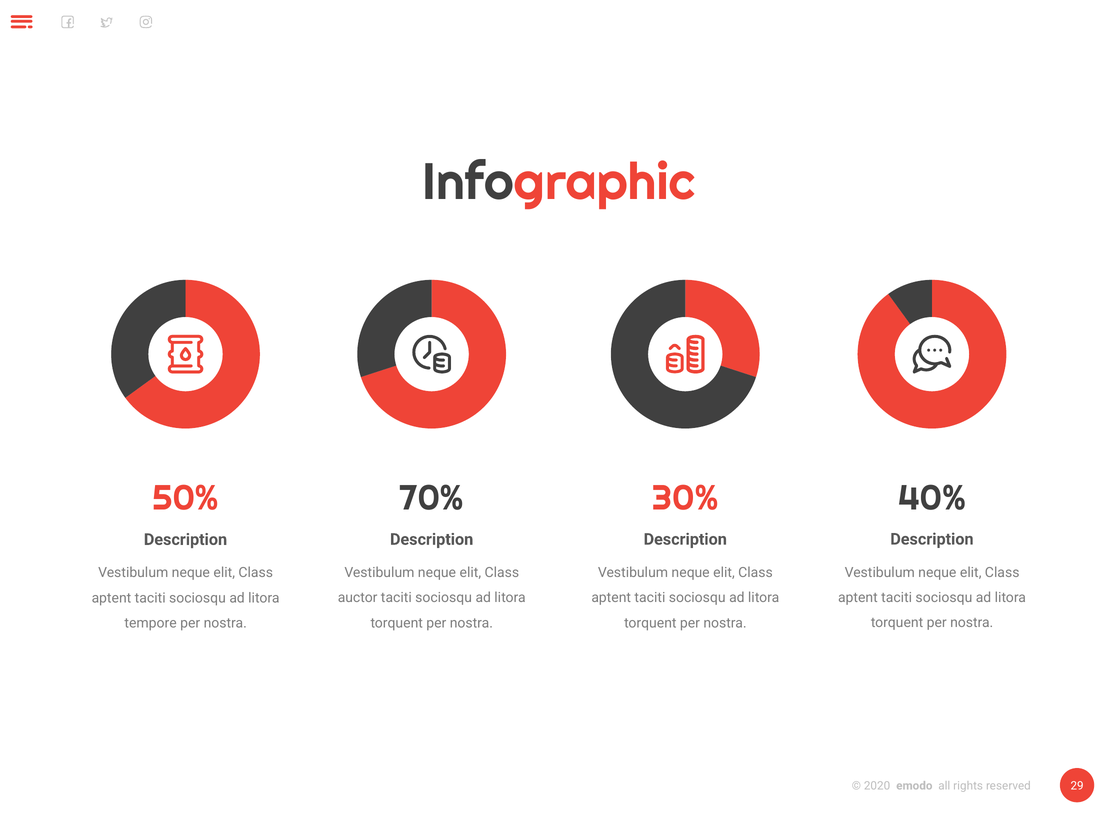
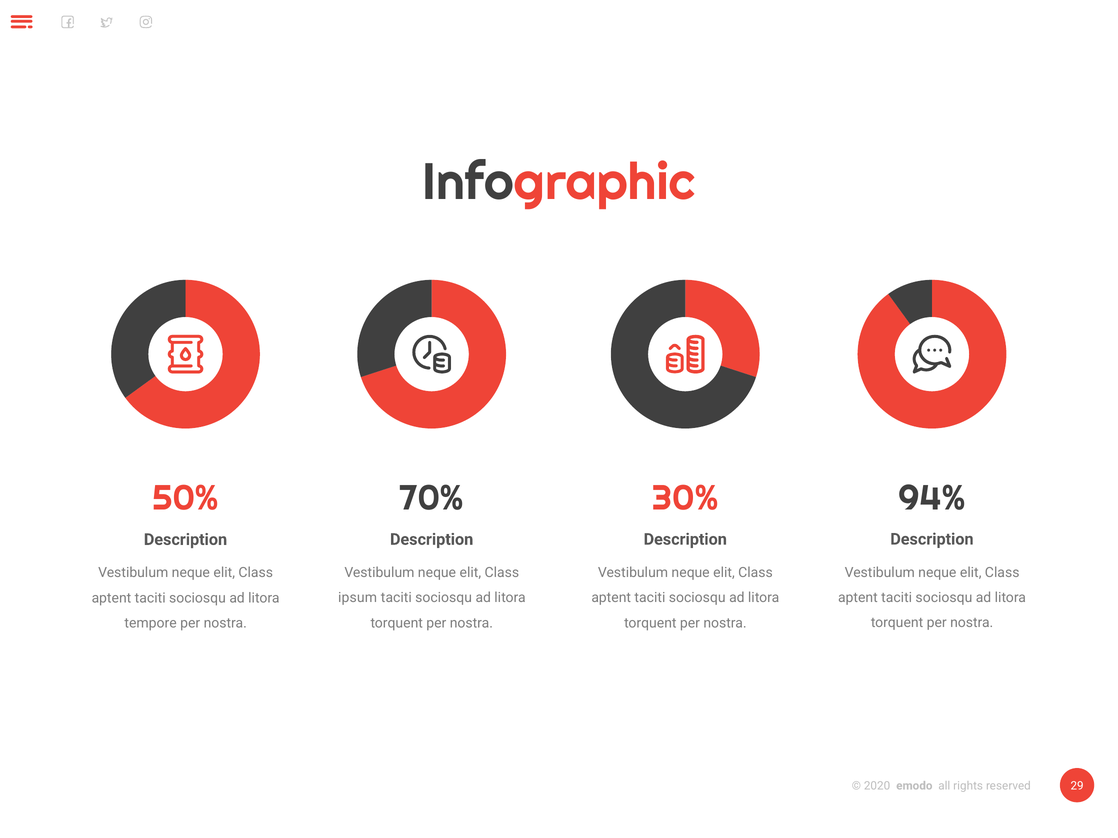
40%: 40% -> 94%
auctor: auctor -> ipsum
